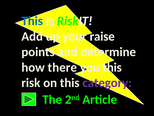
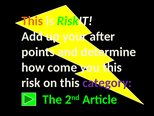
This at (32, 21) colour: blue -> orange
raise: raise -> after
there: there -> come
